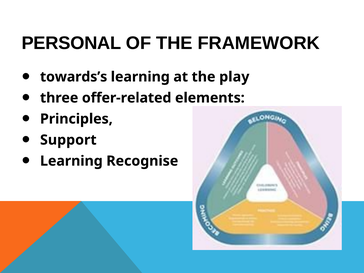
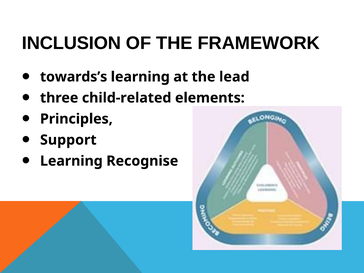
PERSONAL: PERSONAL -> INCLUSION
play: play -> lead
offer-related: offer-related -> child-related
